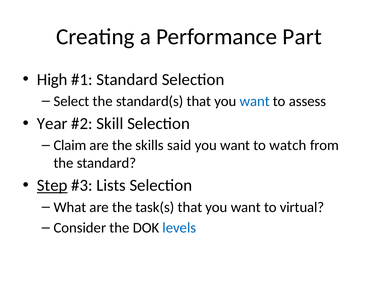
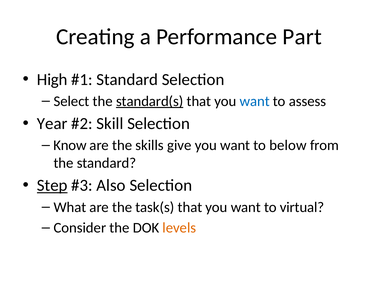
standard(s underline: none -> present
Claim: Claim -> Know
said: said -> give
watch: watch -> below
Lists: Lists -> Also
levels colour: blue -> orange
